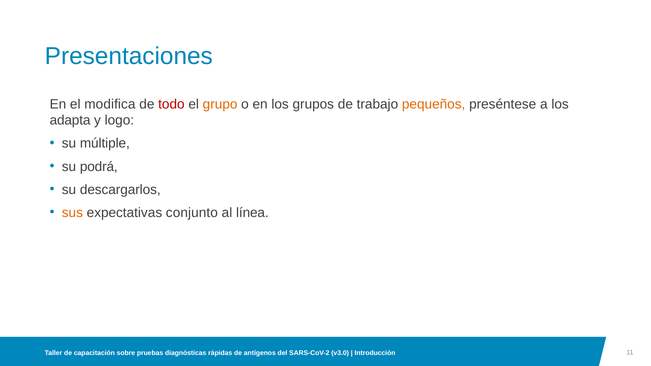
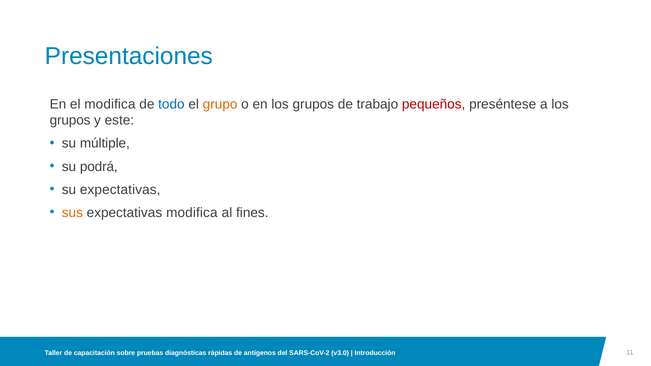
todo colour: red -> blue
pequeños colour: orange -> red
adapta at (70, 121): adapta -> grupos
logo: logo -> este
su descargarlos: descargarlos -> expectativas
expectativas conjunto: conjunto -> modifica
línea: línea -> fines
